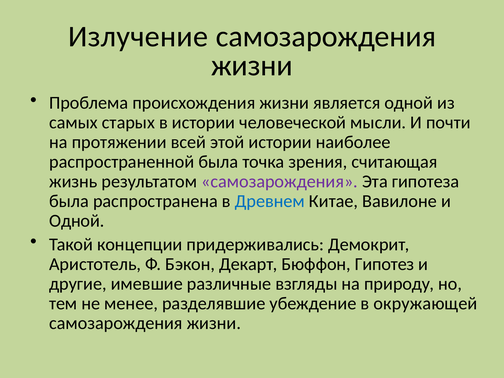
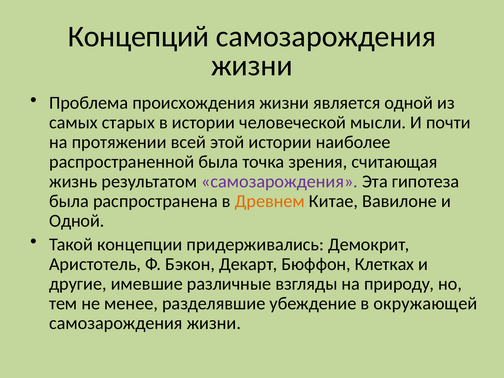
Излучение: Излучение -> Концепций
Древнем colour: blue -> orange
Гипотез: Гипотез -> Клетках
